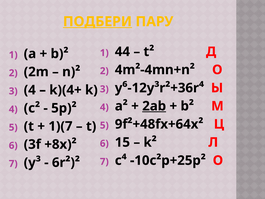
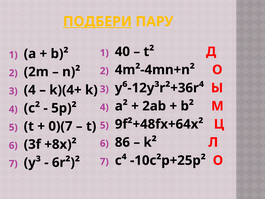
44: 44 -> 40
2ab underline: present -> none
1)(7: 1)(7 -> 0)(7
15: 15 -> 86
